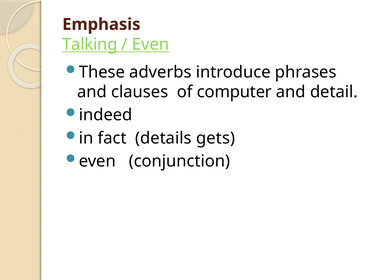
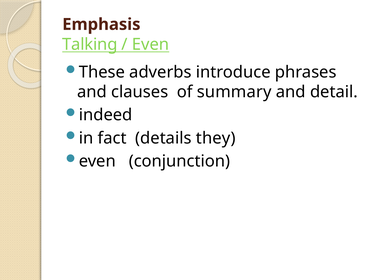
computer: computer -> summary
gets: gets -> they
